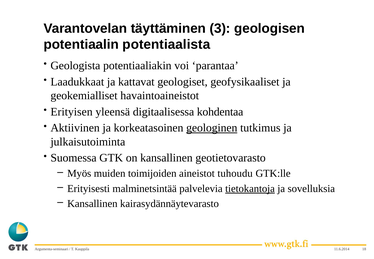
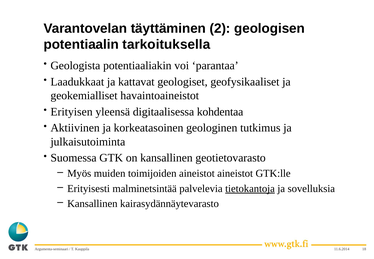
3: 3 -> 2
potentiaalista: potentiaalista -> tarkoituksella
geologinen underline: present -> none
aineistot tuhoudu: tuhoudu -> aineistot
